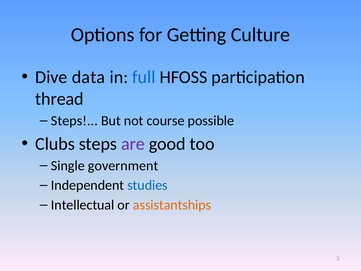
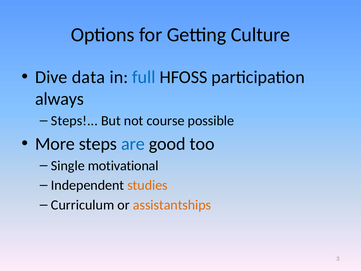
thread: thread -> always
Clubs: Clubs -> More
are colour: purple -> blue
government: government -> motivational
studies colour: blue -> orange
Intellectual: Intellectual -> Curriculum
